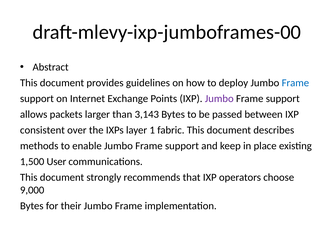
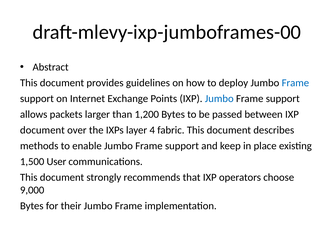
Jumbo at (219, 99) colour: purple -> blue
3,143: 3,143 -> 1,200
consistent at (42, 130): consistent -> document
1: 1 -> 4
